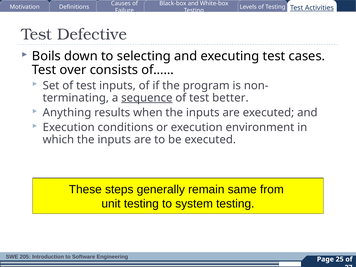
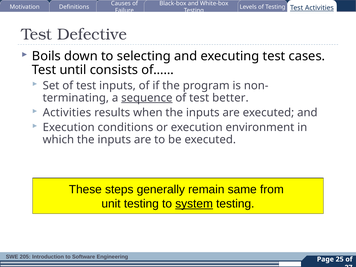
over: over -> until
Anything at (67, 113): Anything -> Activities
system underline: none -> present
